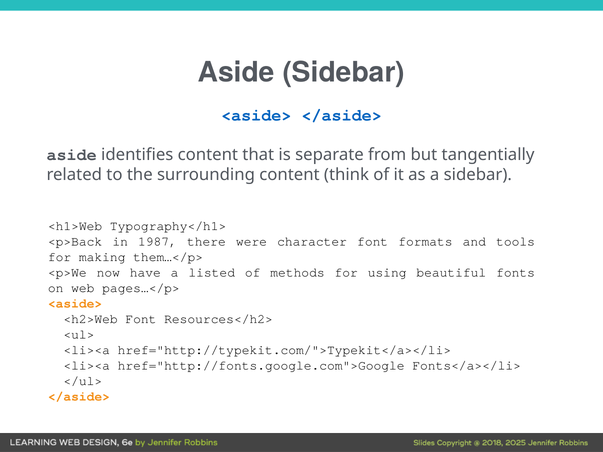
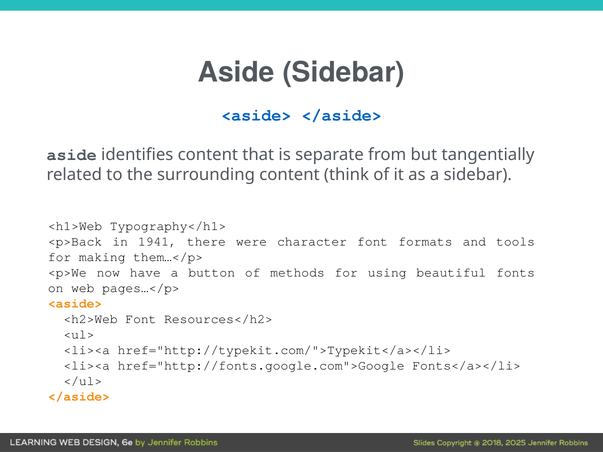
1987: 1987 -> 1941
listed: listed -> button
